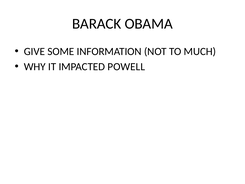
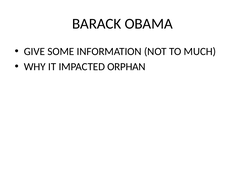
POWELL: POWELL -> ORPHAN
